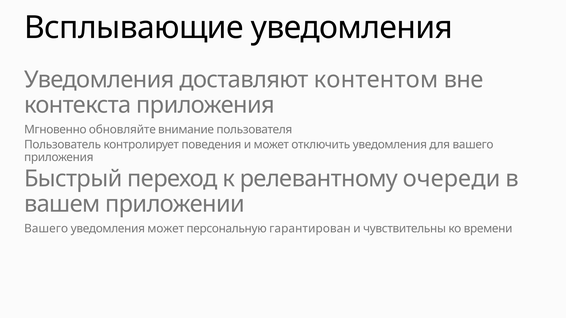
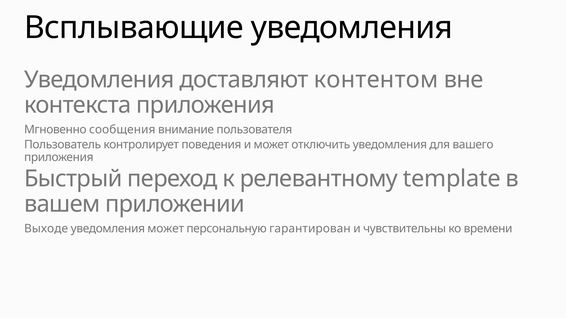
обновляйте: обновляйте -> сообщения
очереди: очереди -> template
Вашего at (46, 229): Вашего -> Выходе
